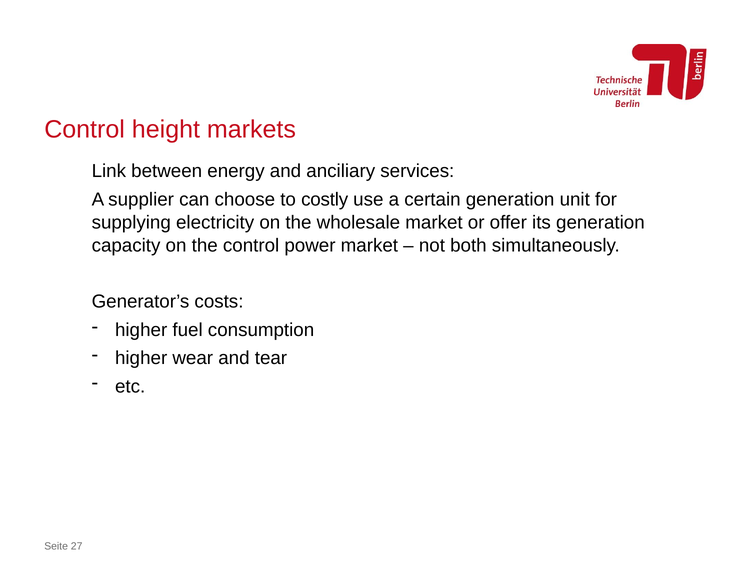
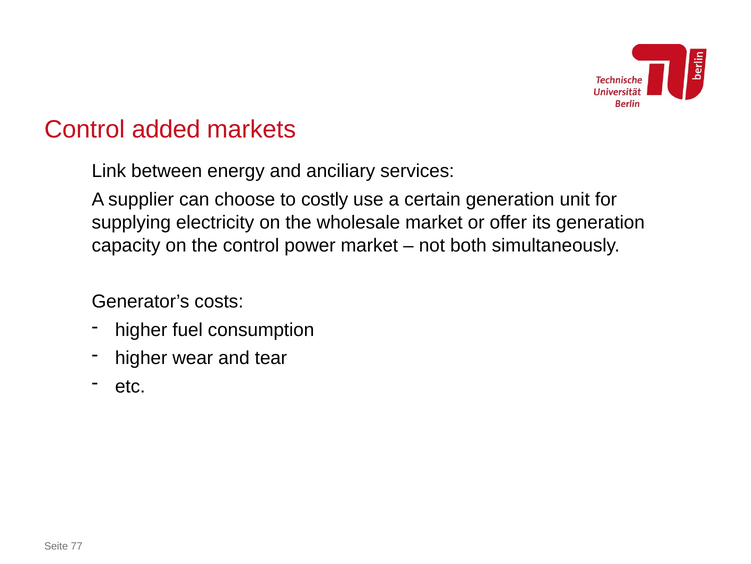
height: height -> added
27: 27 -> 77
